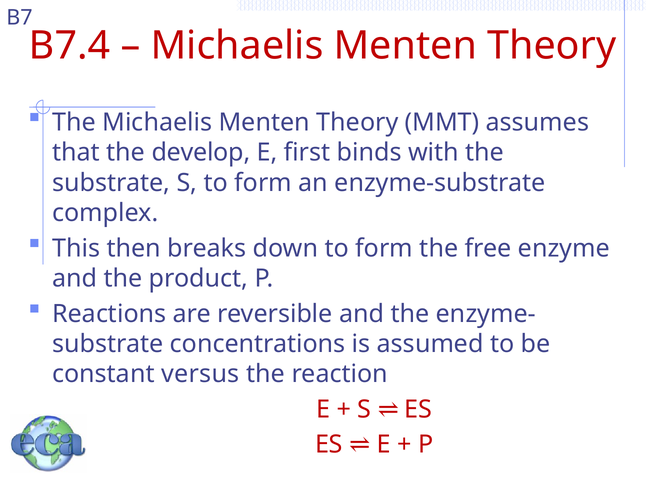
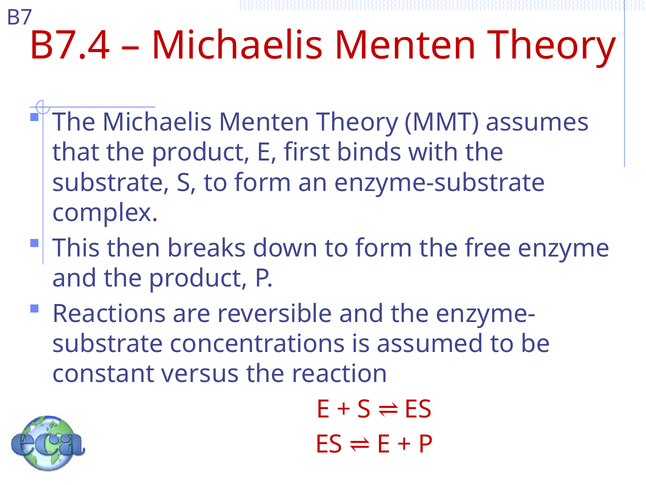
that the develop: develop -> product
